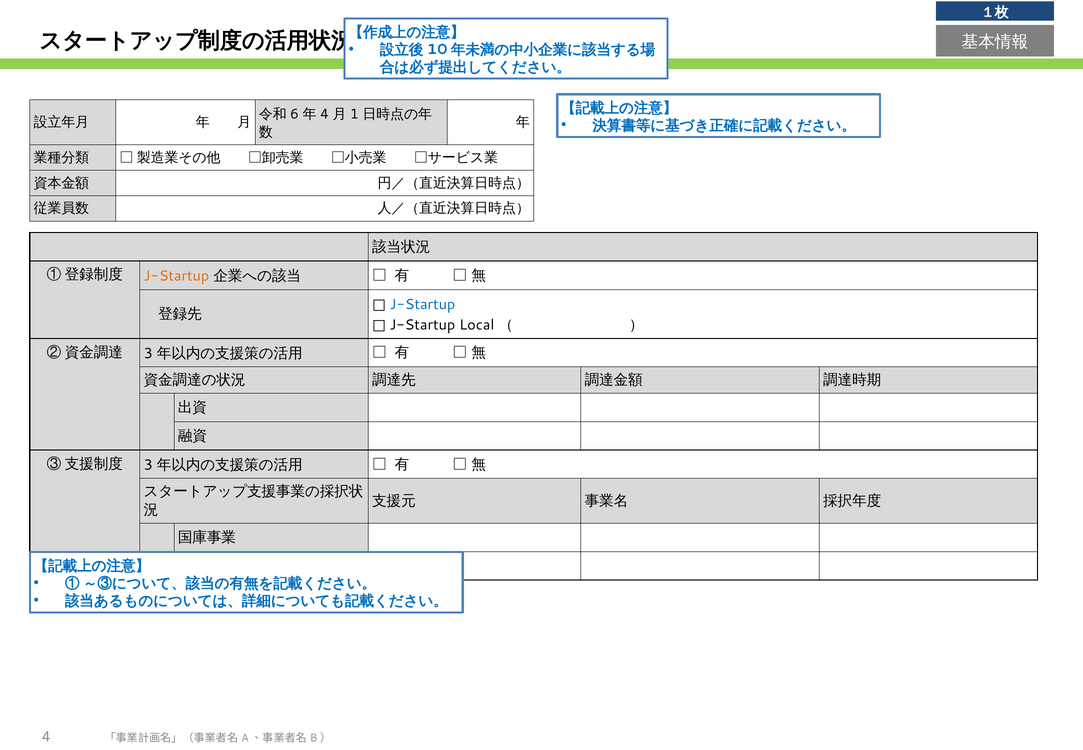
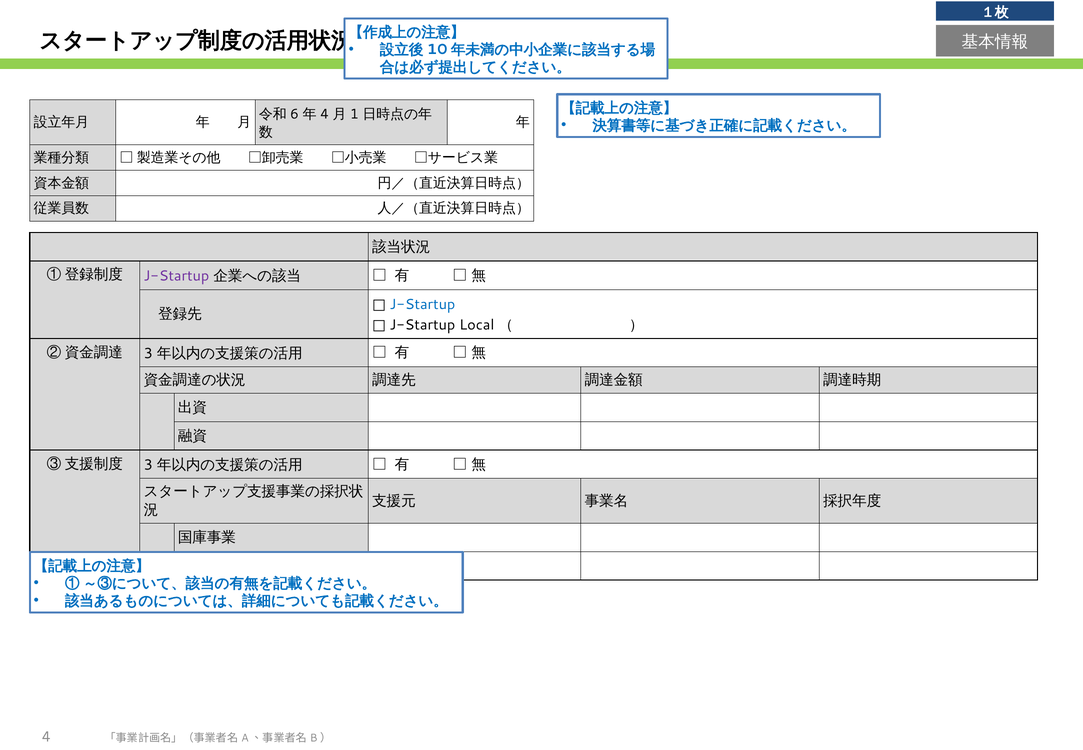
J-Startup at (176, 276) colour: orange -> purple
